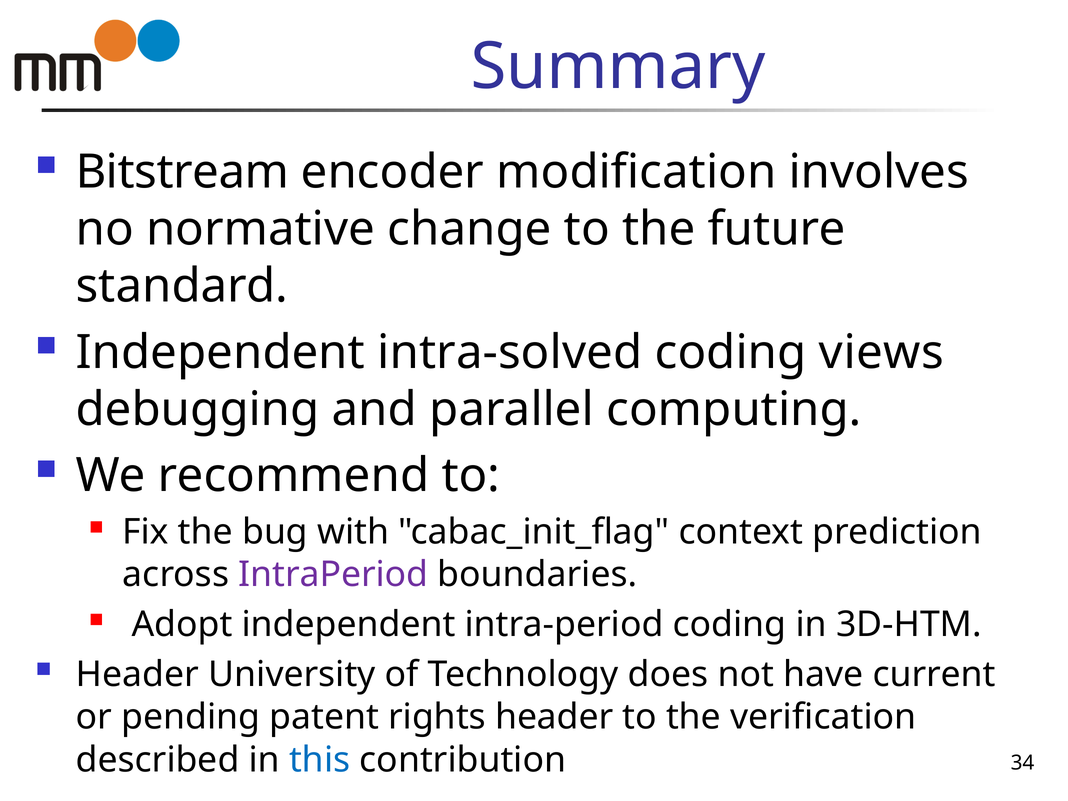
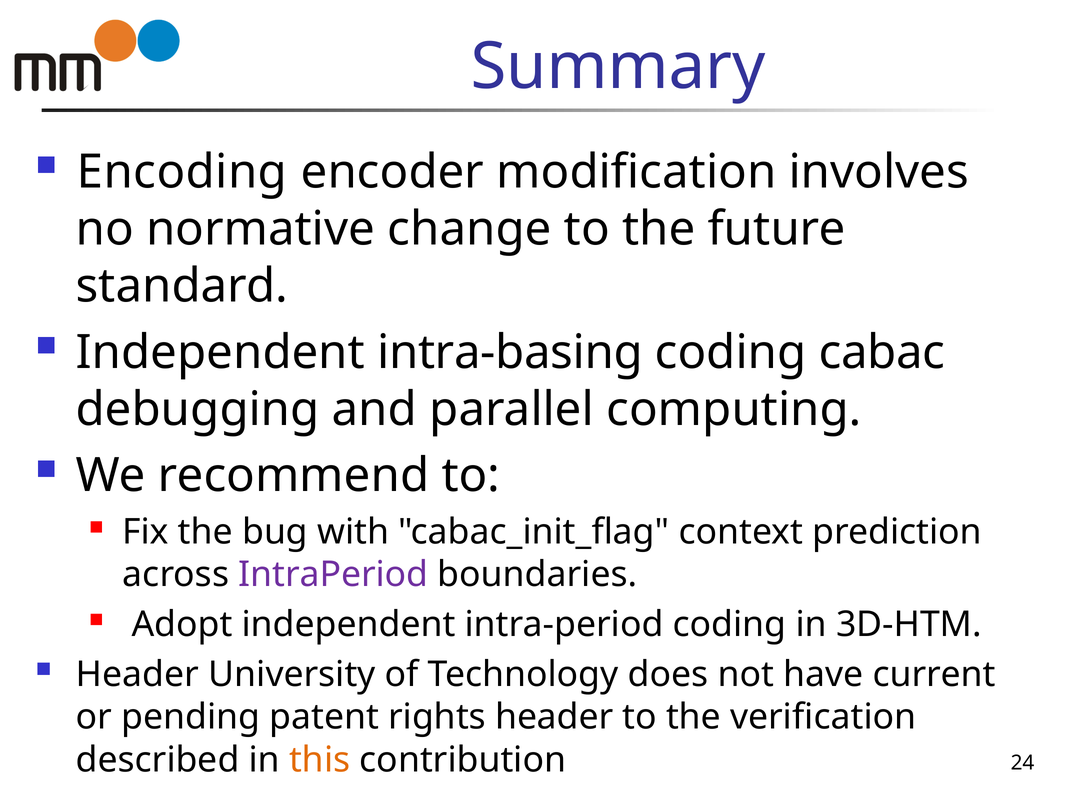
Bitstream: Bitstream -> Encoding
intra-solved: intra-solved -> intra-basing
views: views -> cabac
this colour: blue -> orange
34: 34 -> 24
